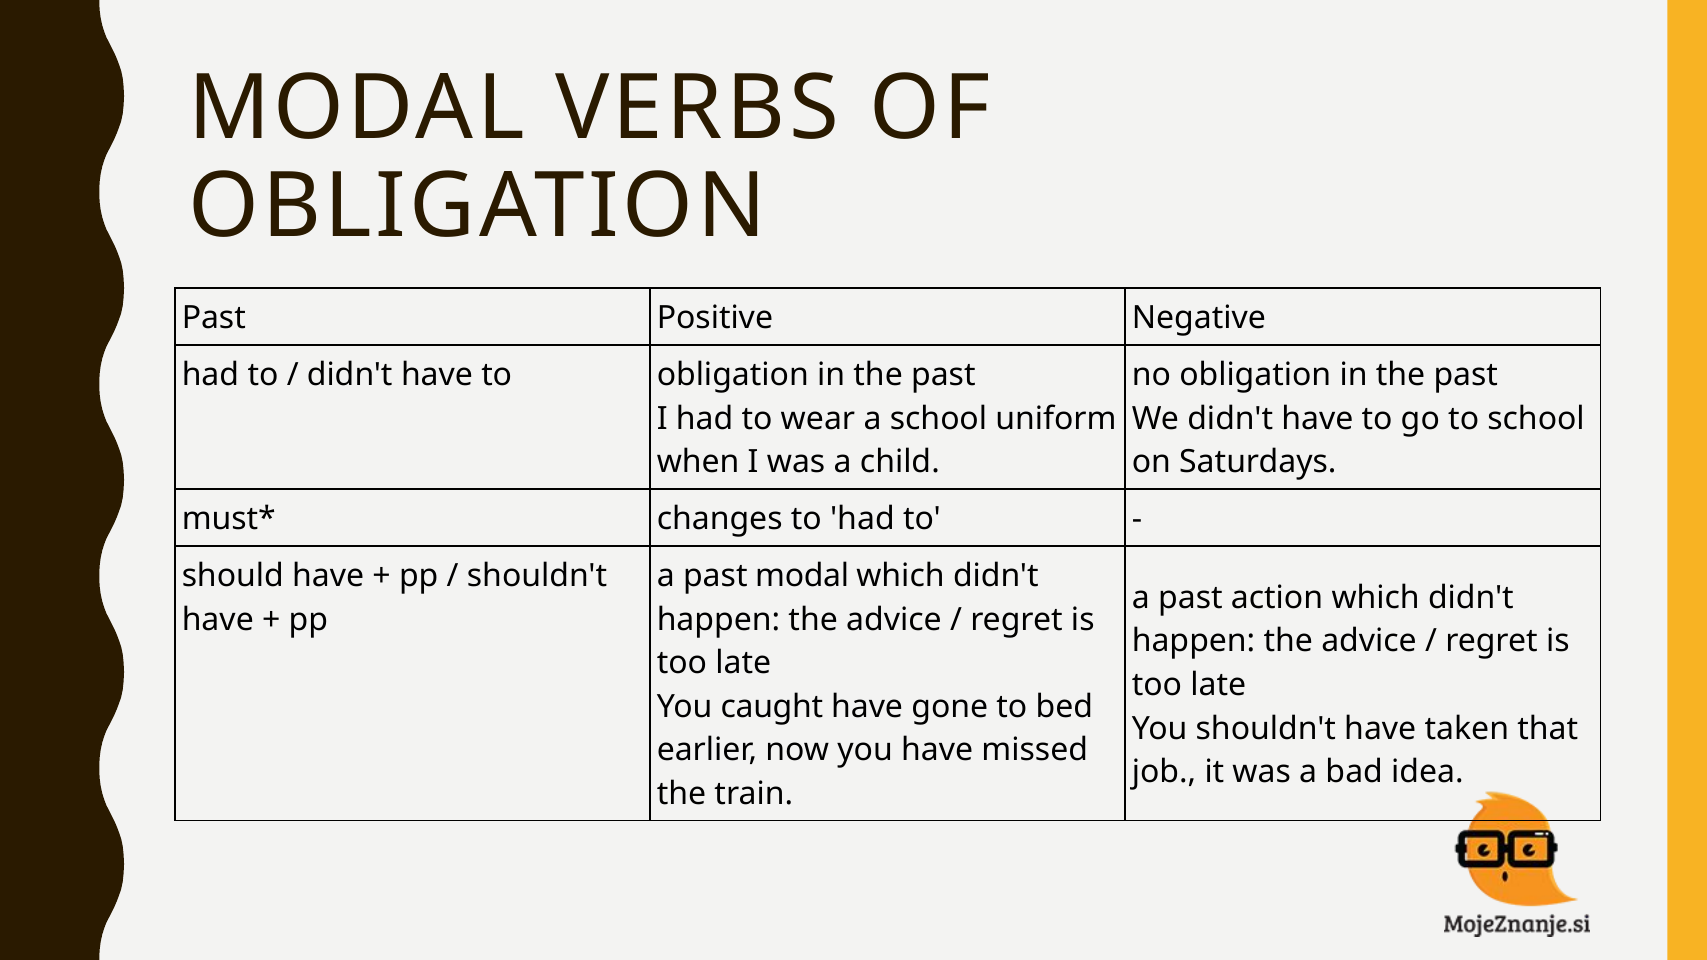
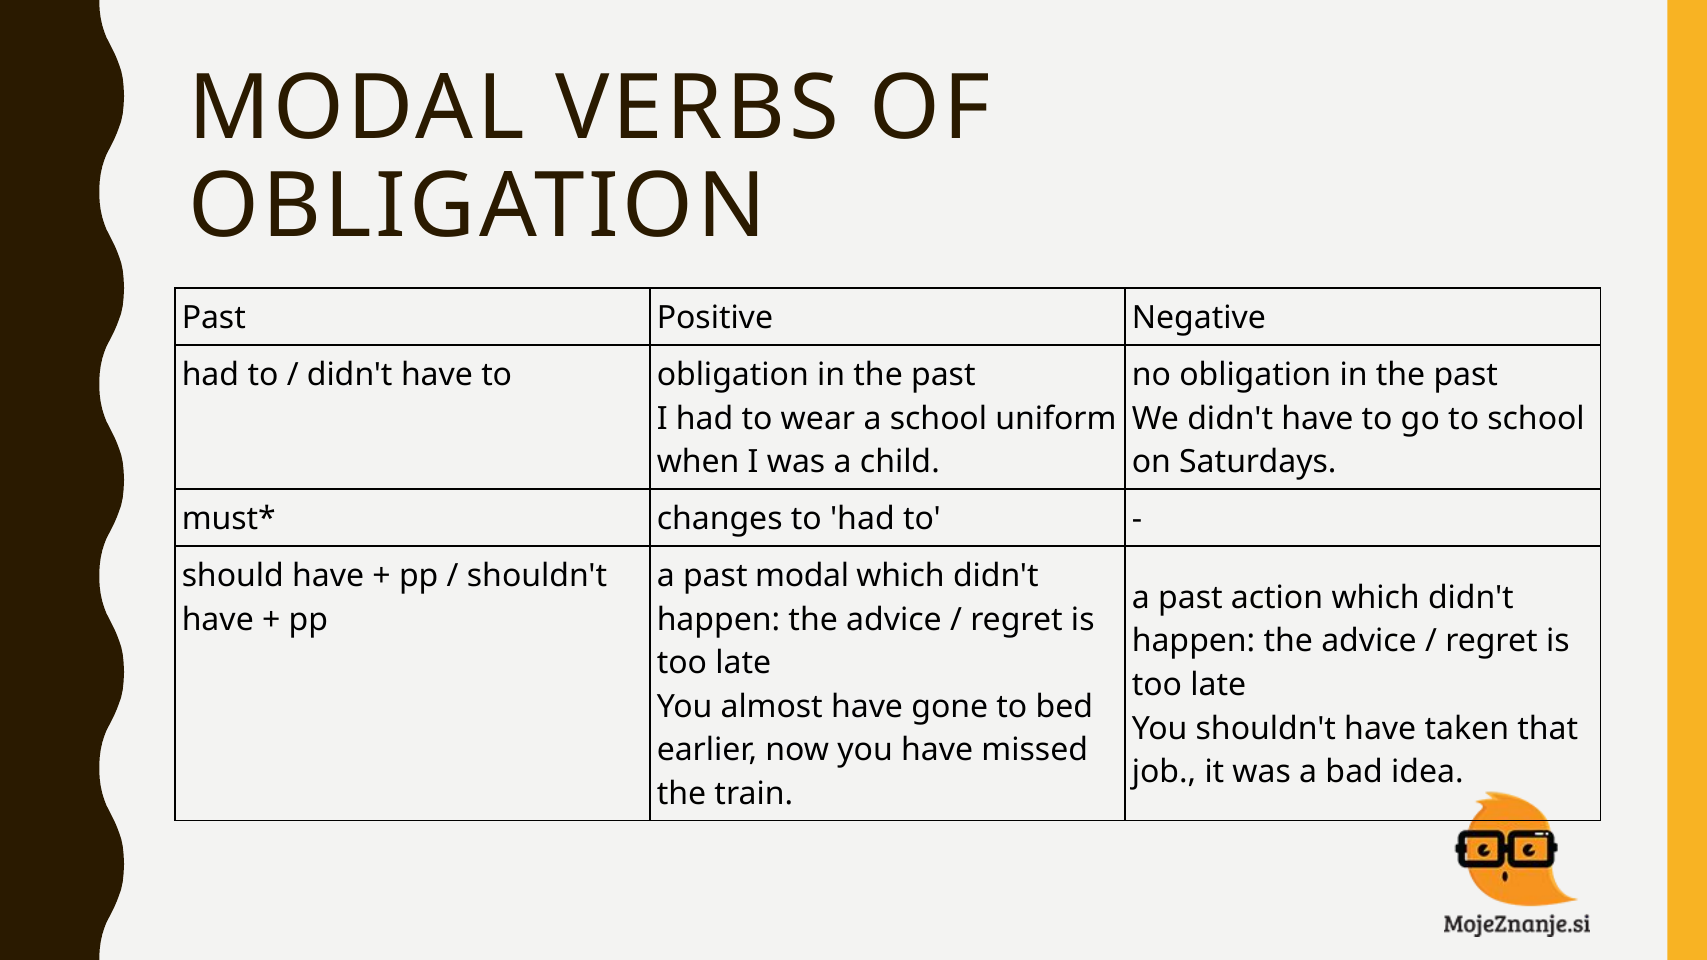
caught: caught -> almost
